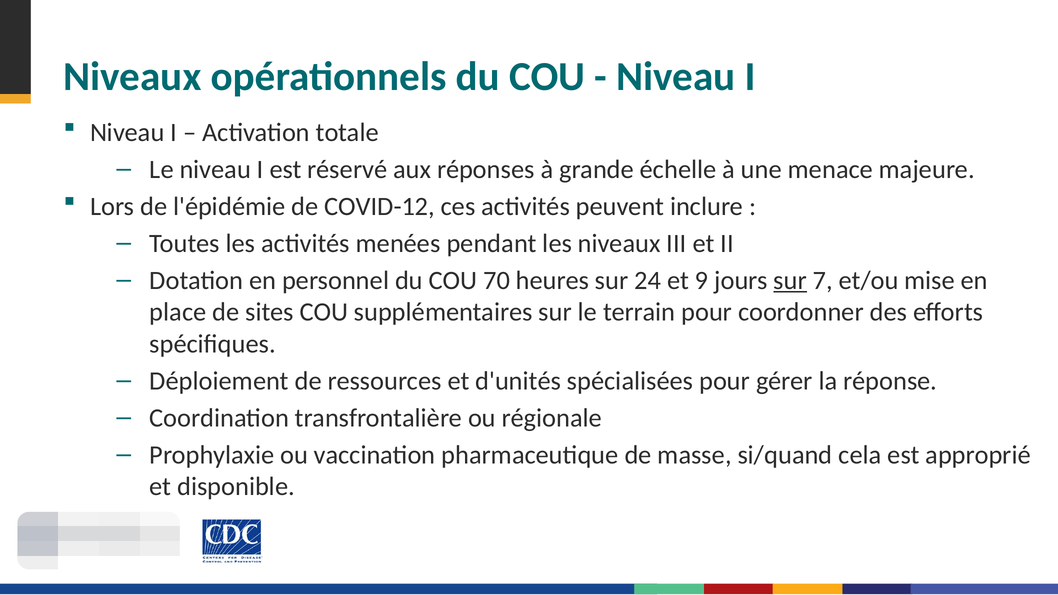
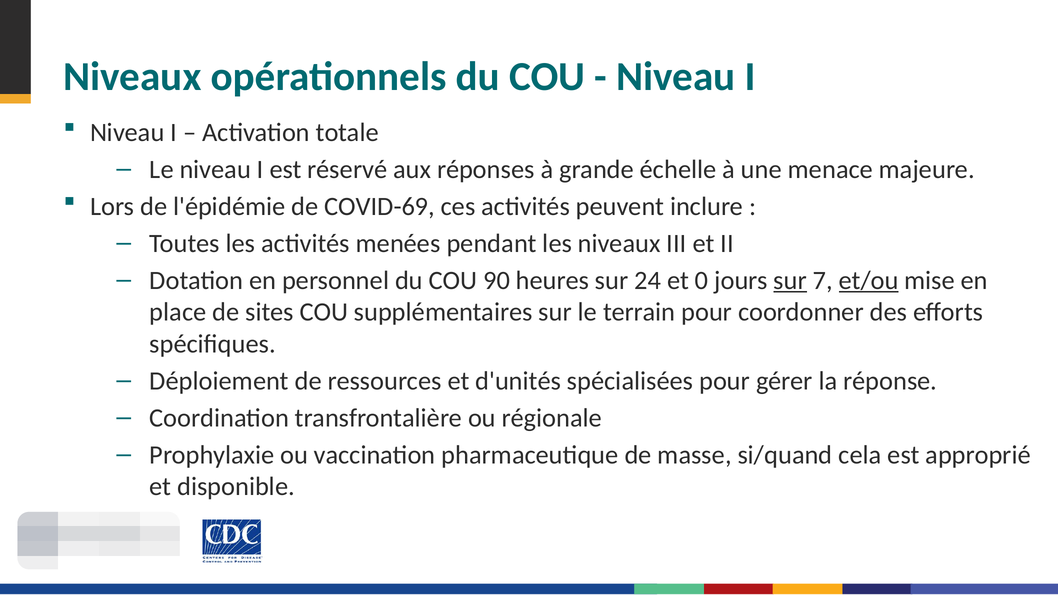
COVID-12: COVID-12 -> COVID-69
70: 70 -> 90
9: 9 -> 0
et/ou underline: none -> present
